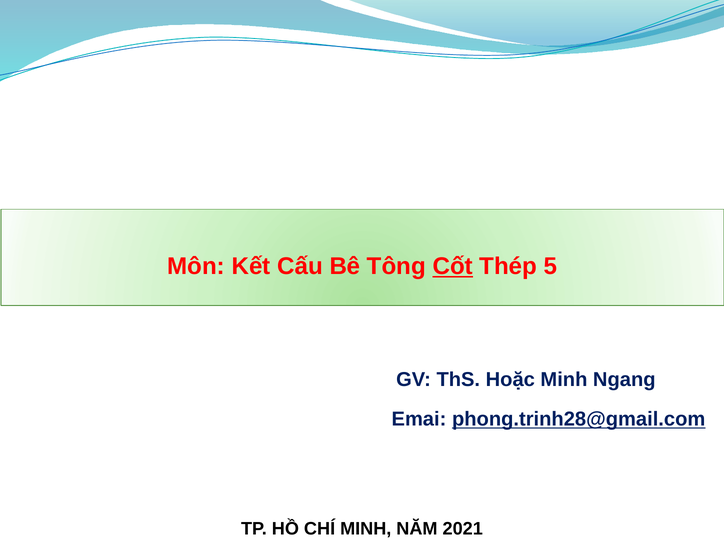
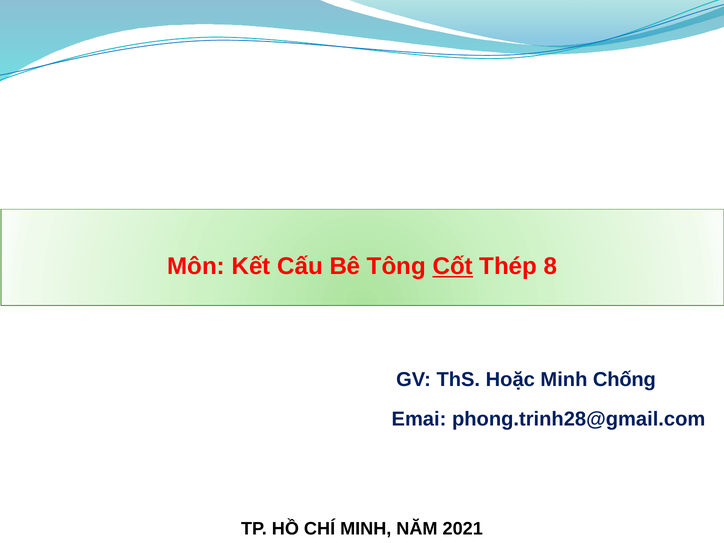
5: 5 -> 8
Ngang: Ngang -> Chống
phong.trinh28@gmail.com underline: present -> none
